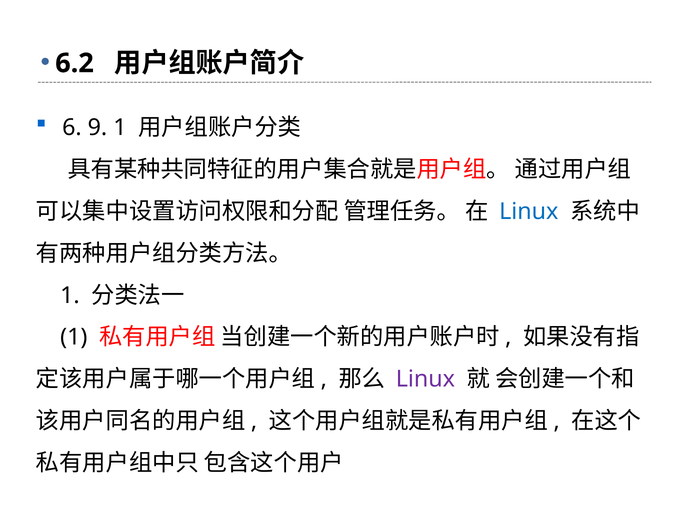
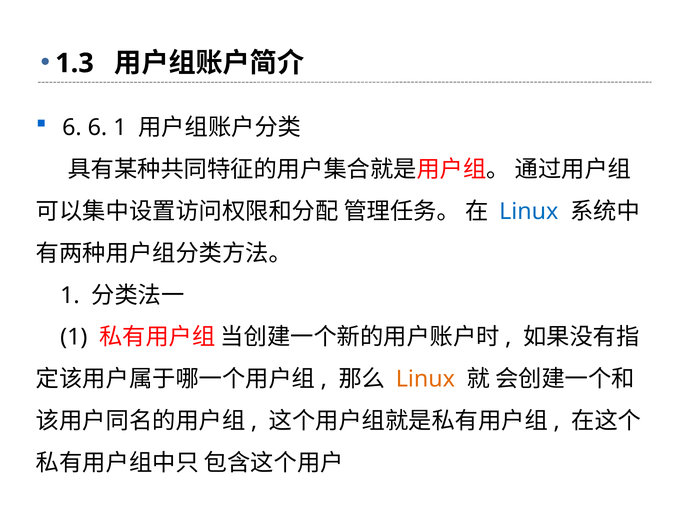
6.2: 6.2 -> 1.3
6 9: 9 -> 6
Linux at (425, 379) colour: purple -> orange
